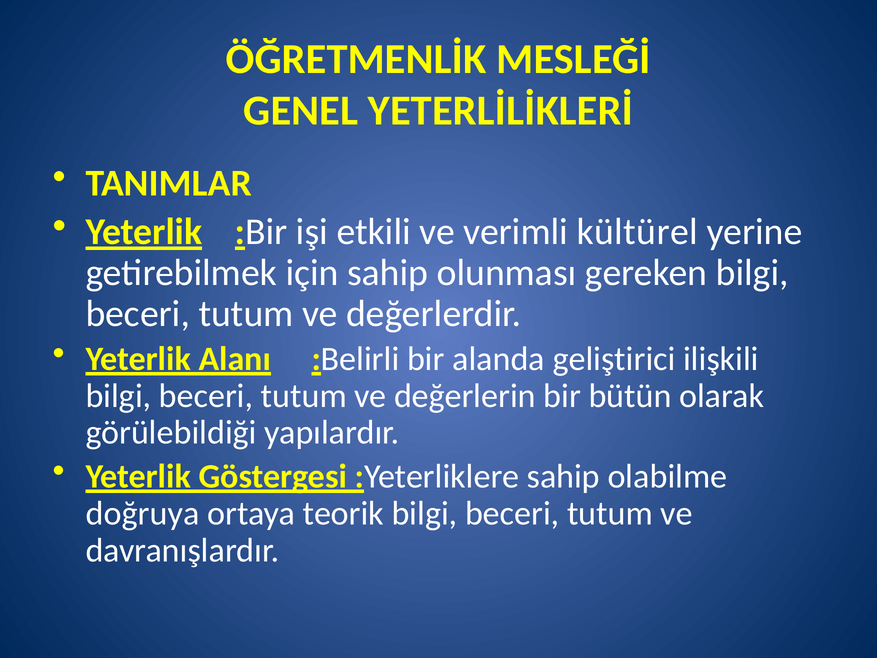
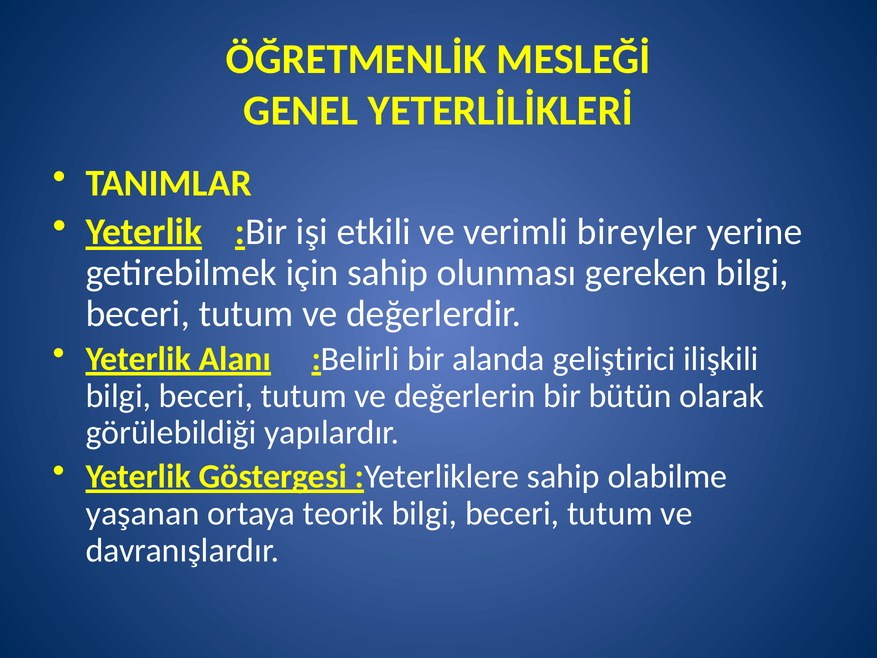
kültürel: kültürel -> bireyler
doğruya: doğruya -> yaşanan
